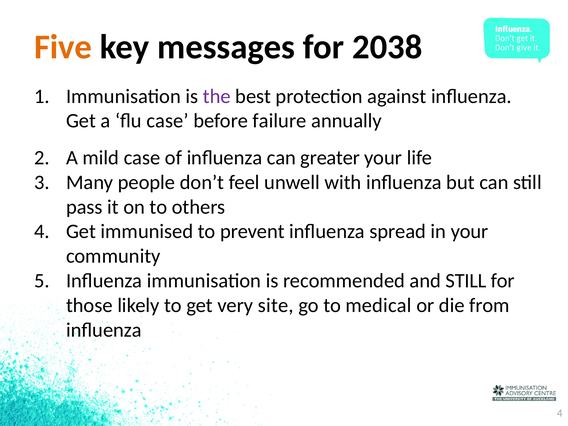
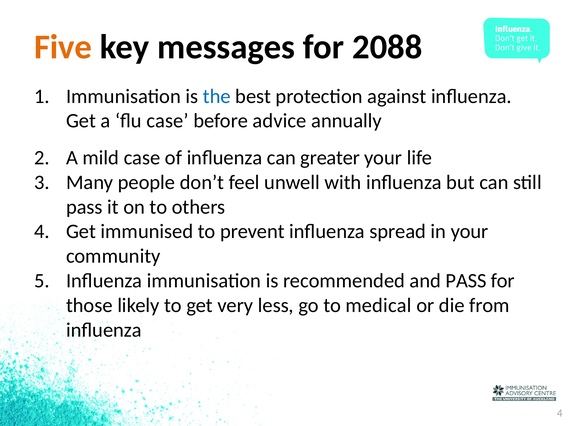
2038: 2038 -> 2088
the colour: purple -> blue
failure: failure -> advice
and STILL: STILL -> PASS
site: site -> less
